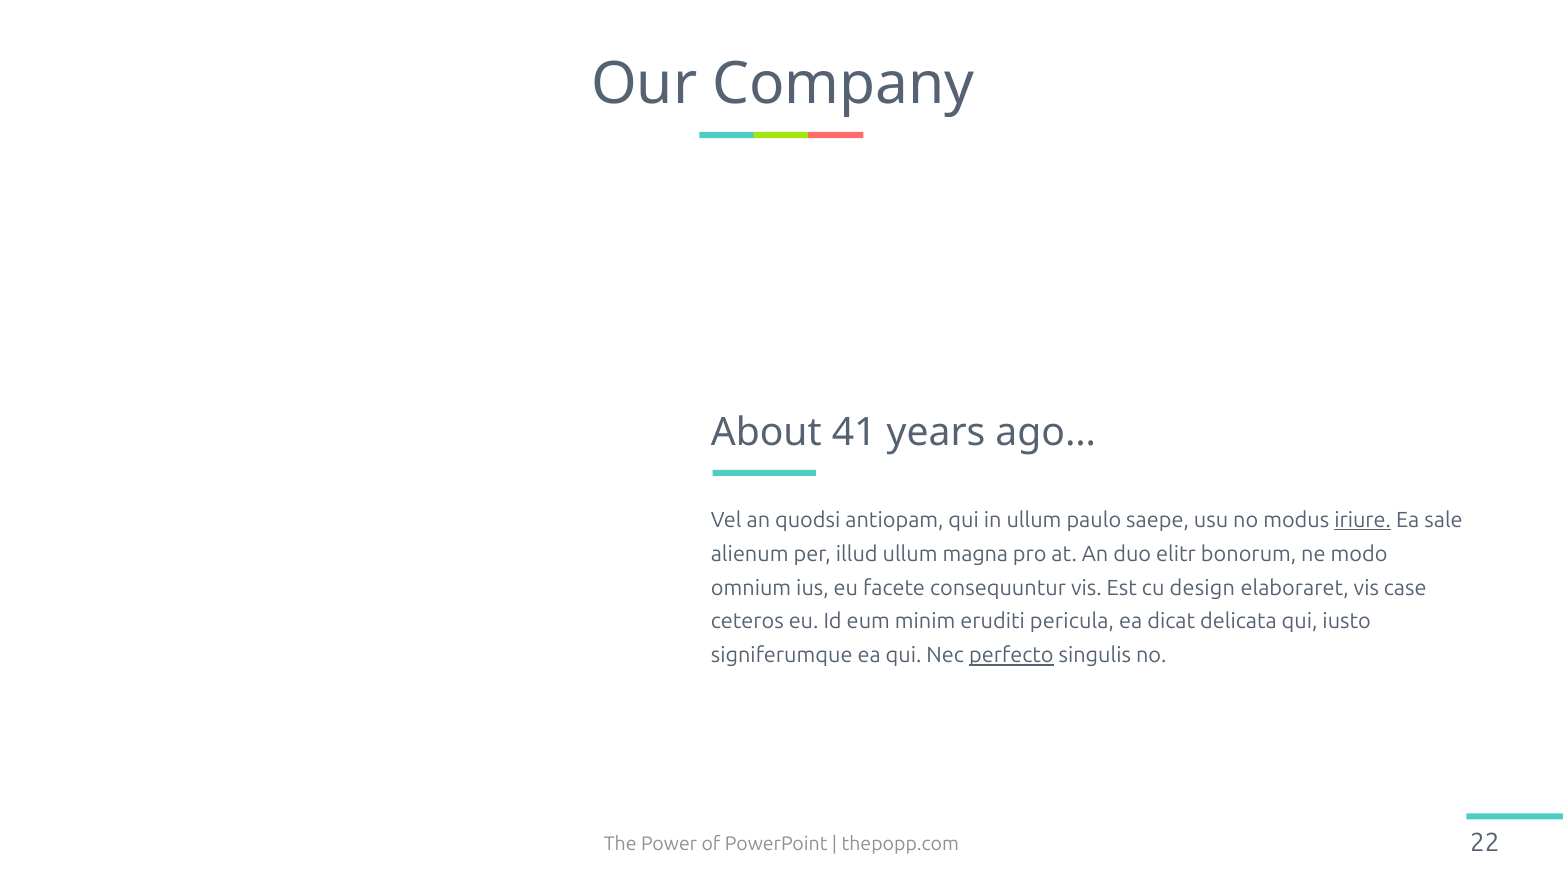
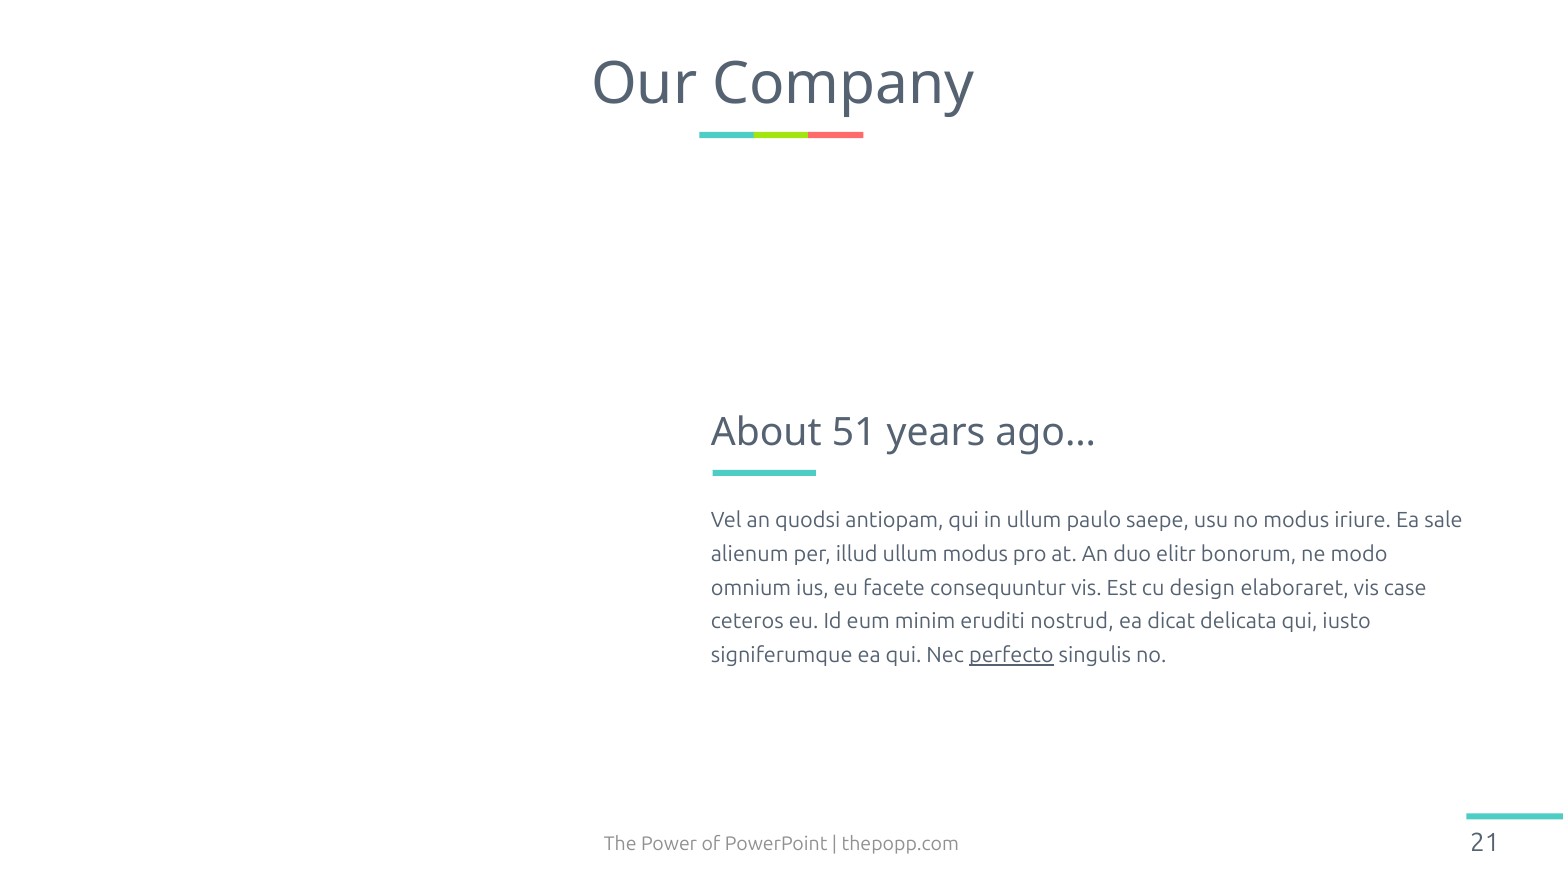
41: 41 -> 51
iriure underline: present -> none
ullum magna: magna -> modus
pericula: pericula -> nostrud
22: 22 -> 21
